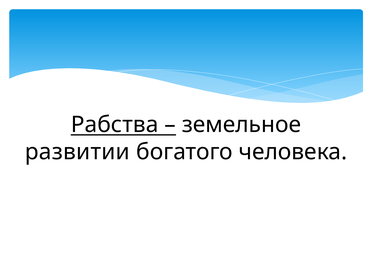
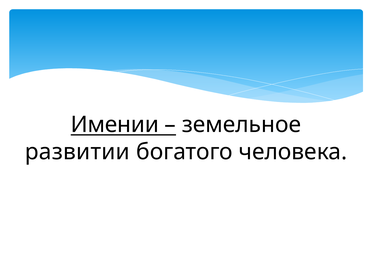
Рабства: Рабства -> Имении
